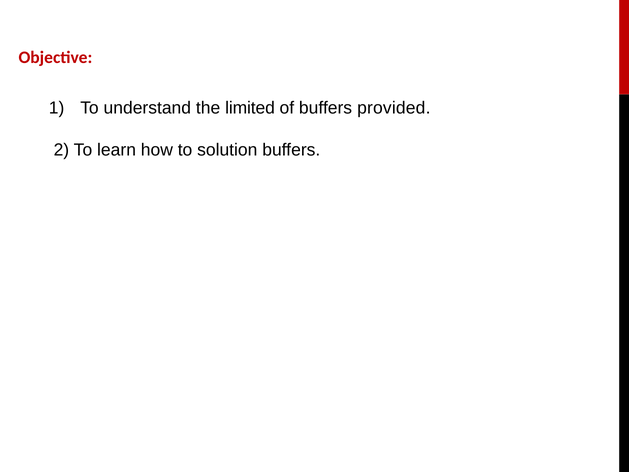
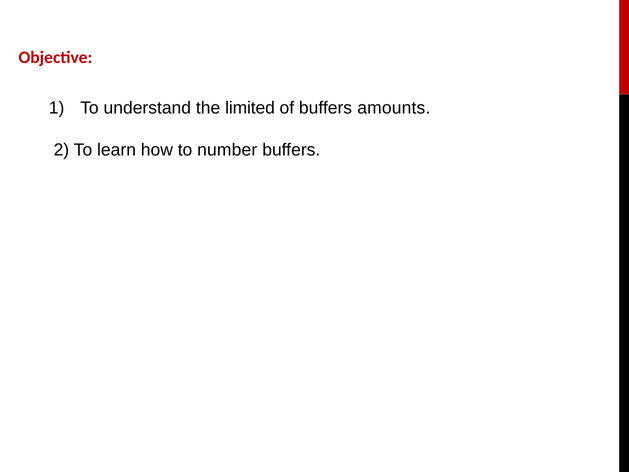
provided: provided -> amounts
solution: solution -> number
